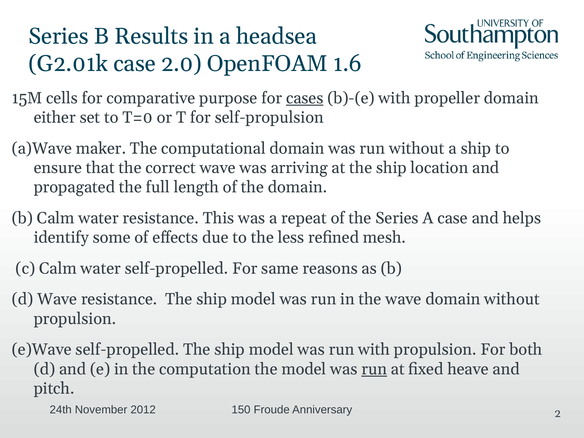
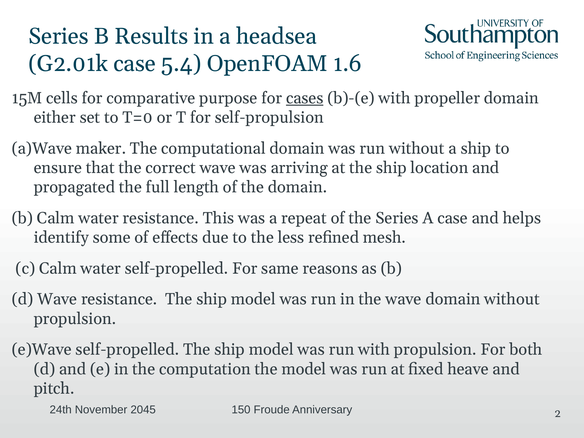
2.0: 2.0 -> 5.4
run at (374, 369) underline: present -> none
2012: 2012 -> 2045
